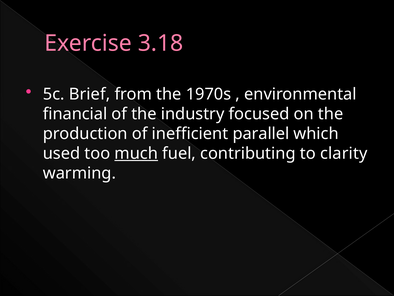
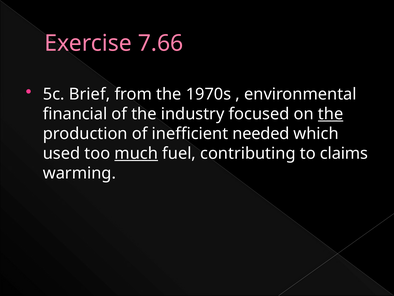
3.18: 3.18 -> 7.66
the at (331, 114) underline: none -> present
parallel: parallel -> needed
clarity: clarity -> claims
